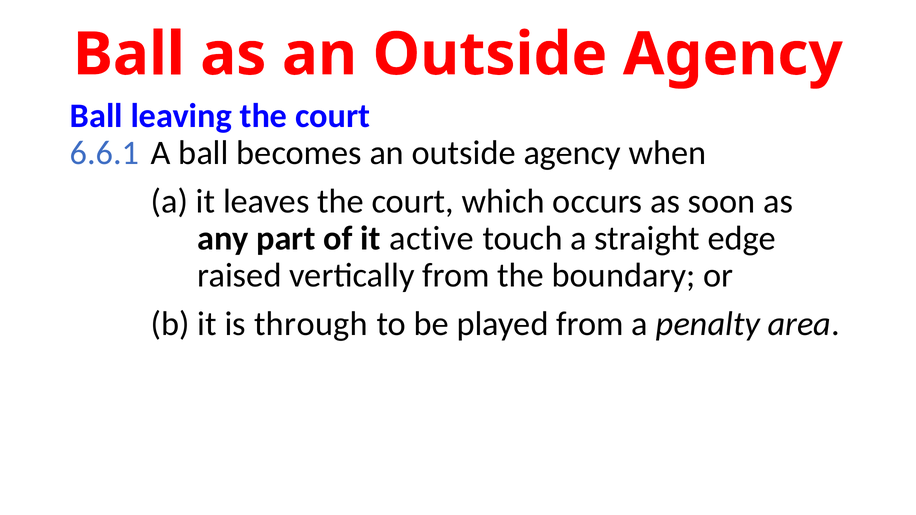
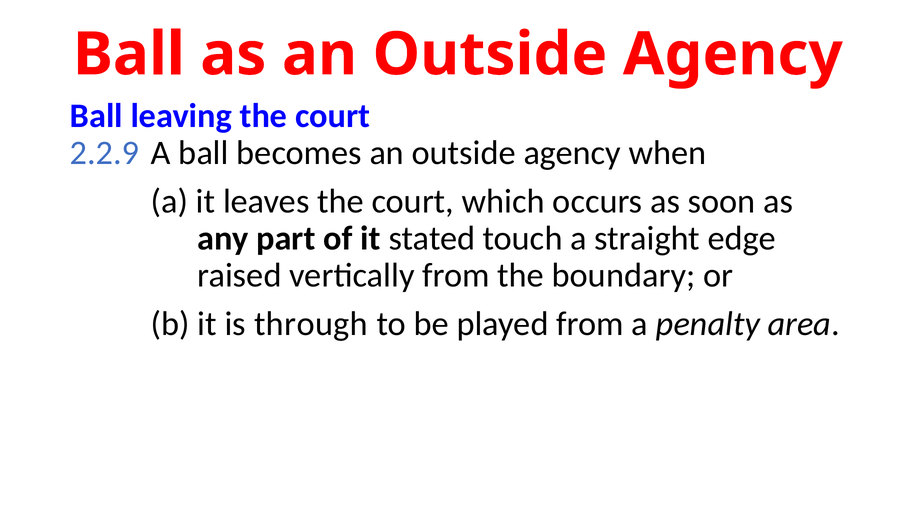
6.6.1: 6.6.1 -> 2.2.9
active: active -> stated
